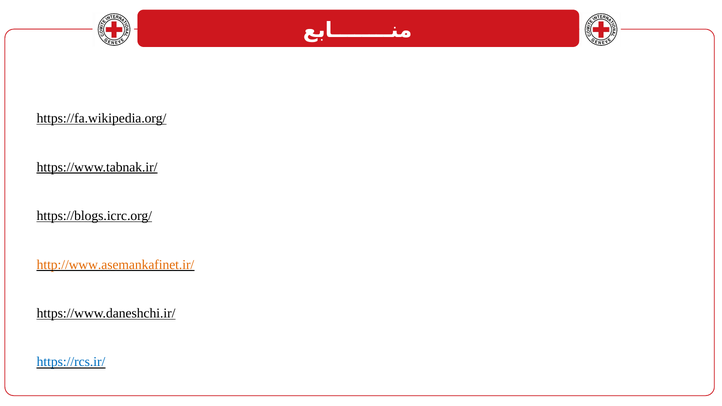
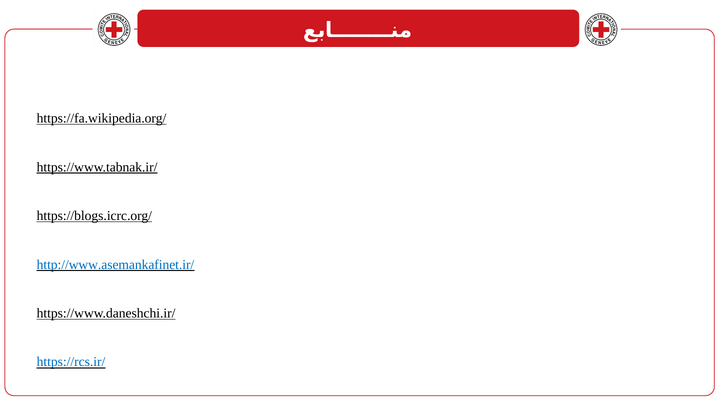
http://www.asemankafinet.ir/ colour: orange -> blue
